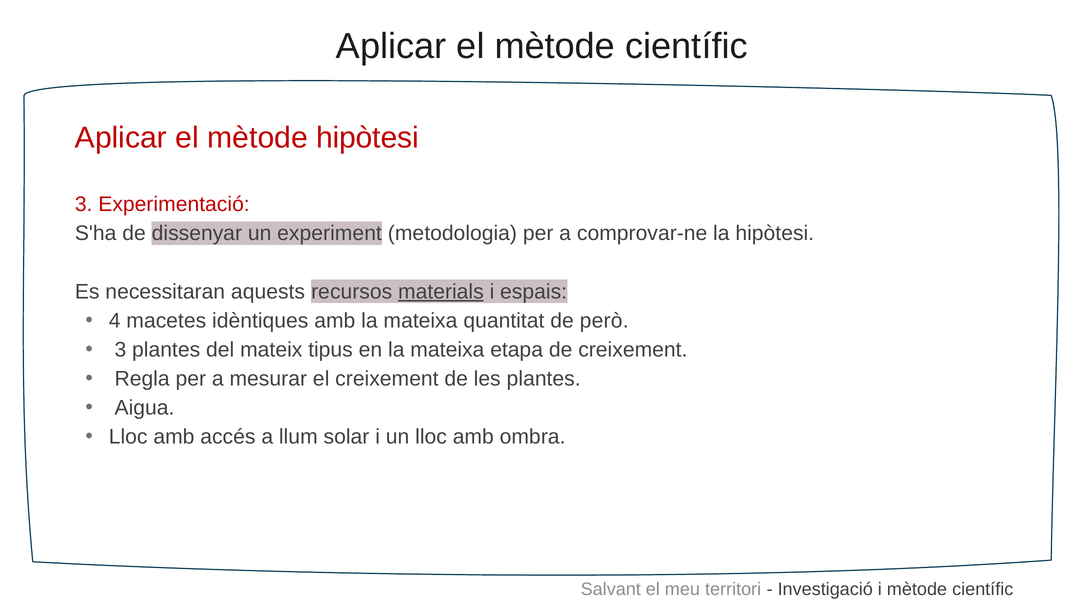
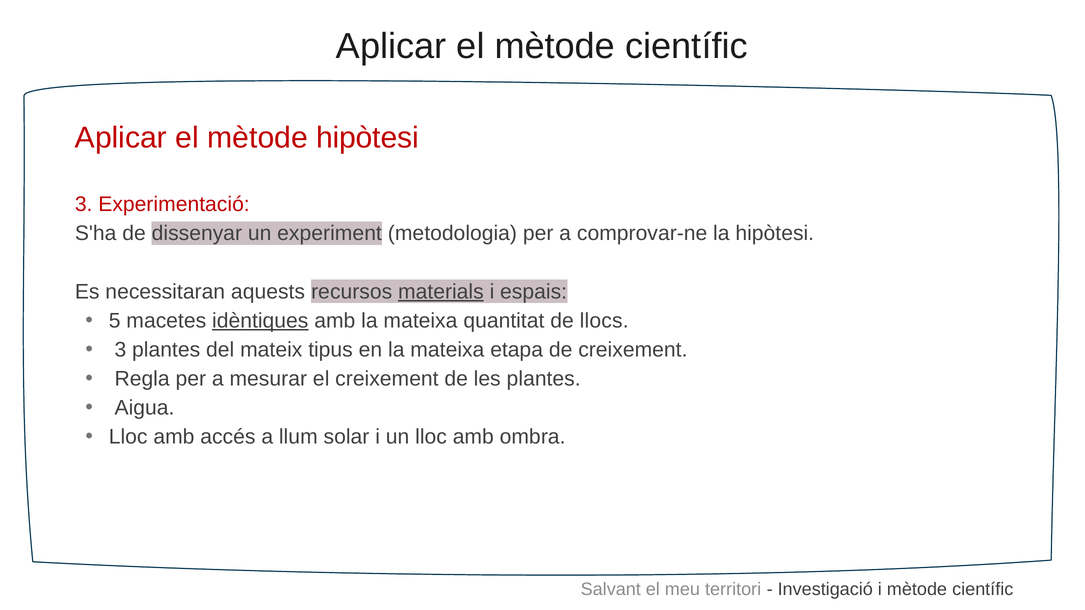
4: 4 -> 5
idèntiques underline: none -> present
però: però -> llocs
